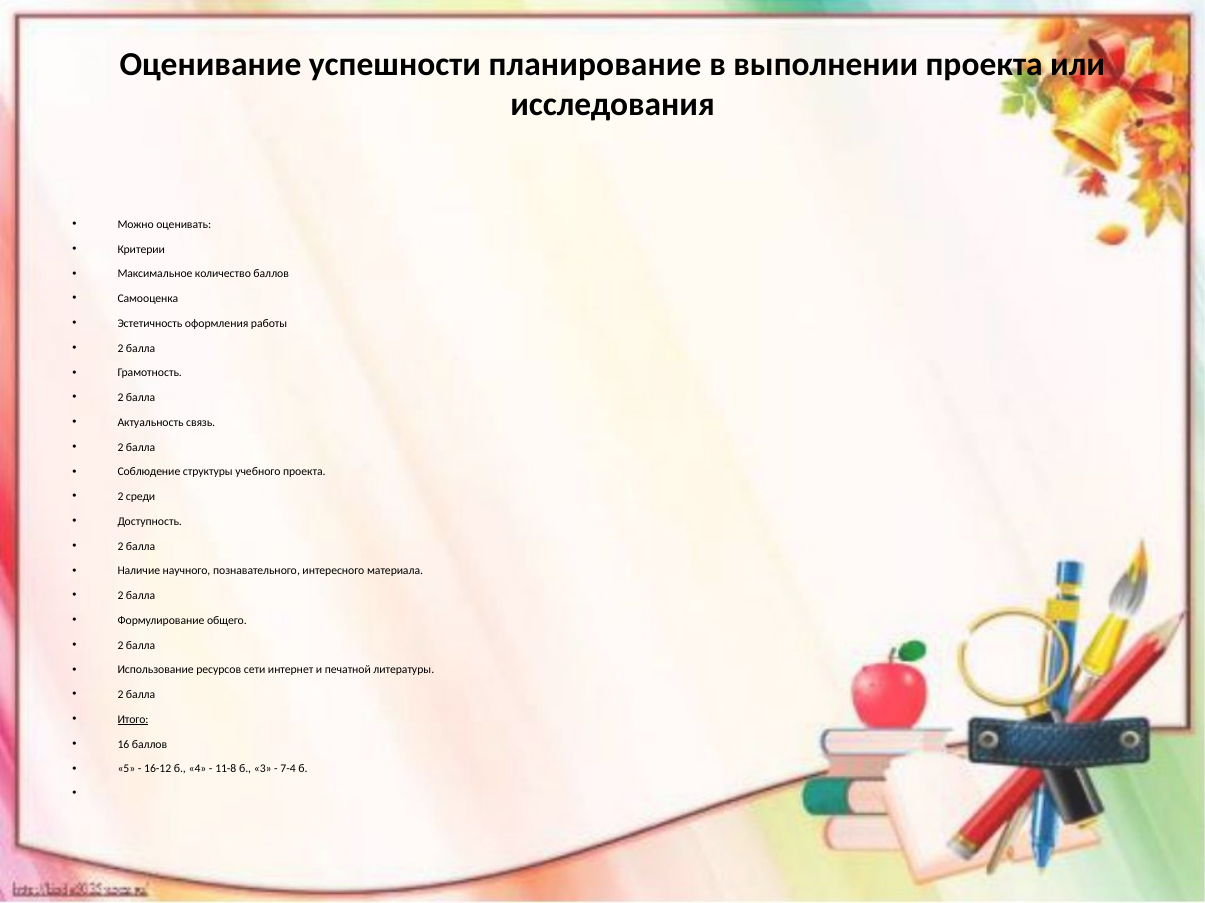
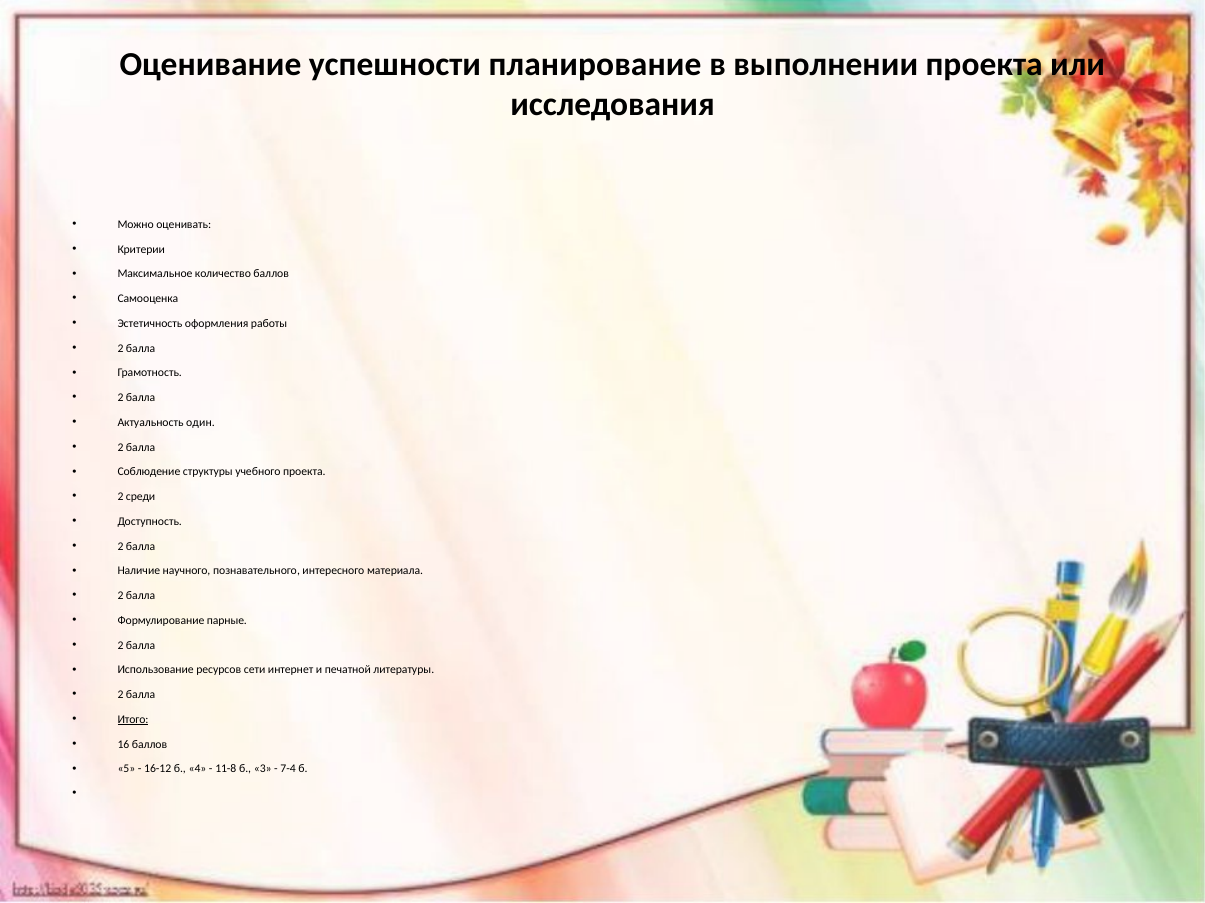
связь: связь -> один
общего: общего -> парные
